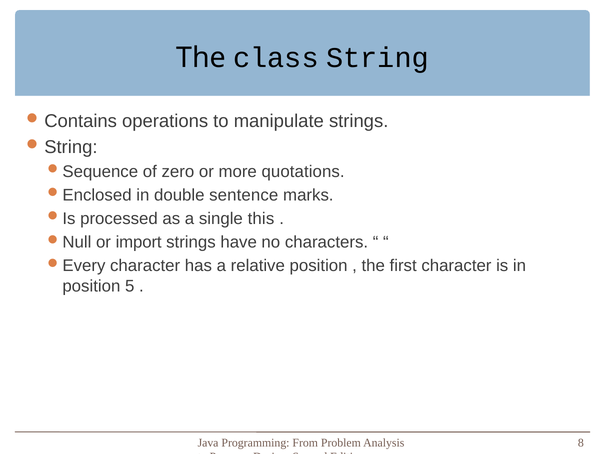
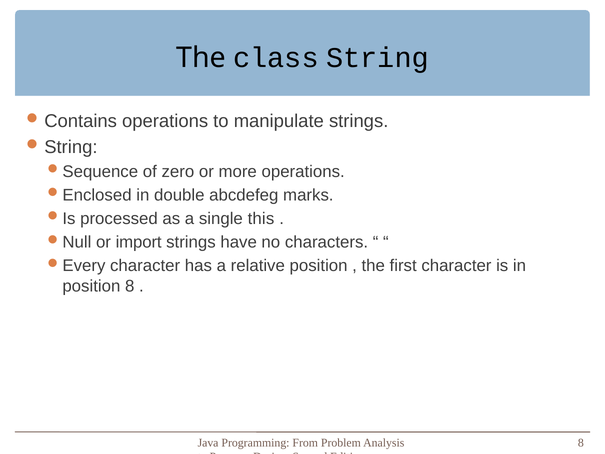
more quotations: quotations -> operations
sentence: sentence -> abcdefeg
position 5: 5 -> 8
